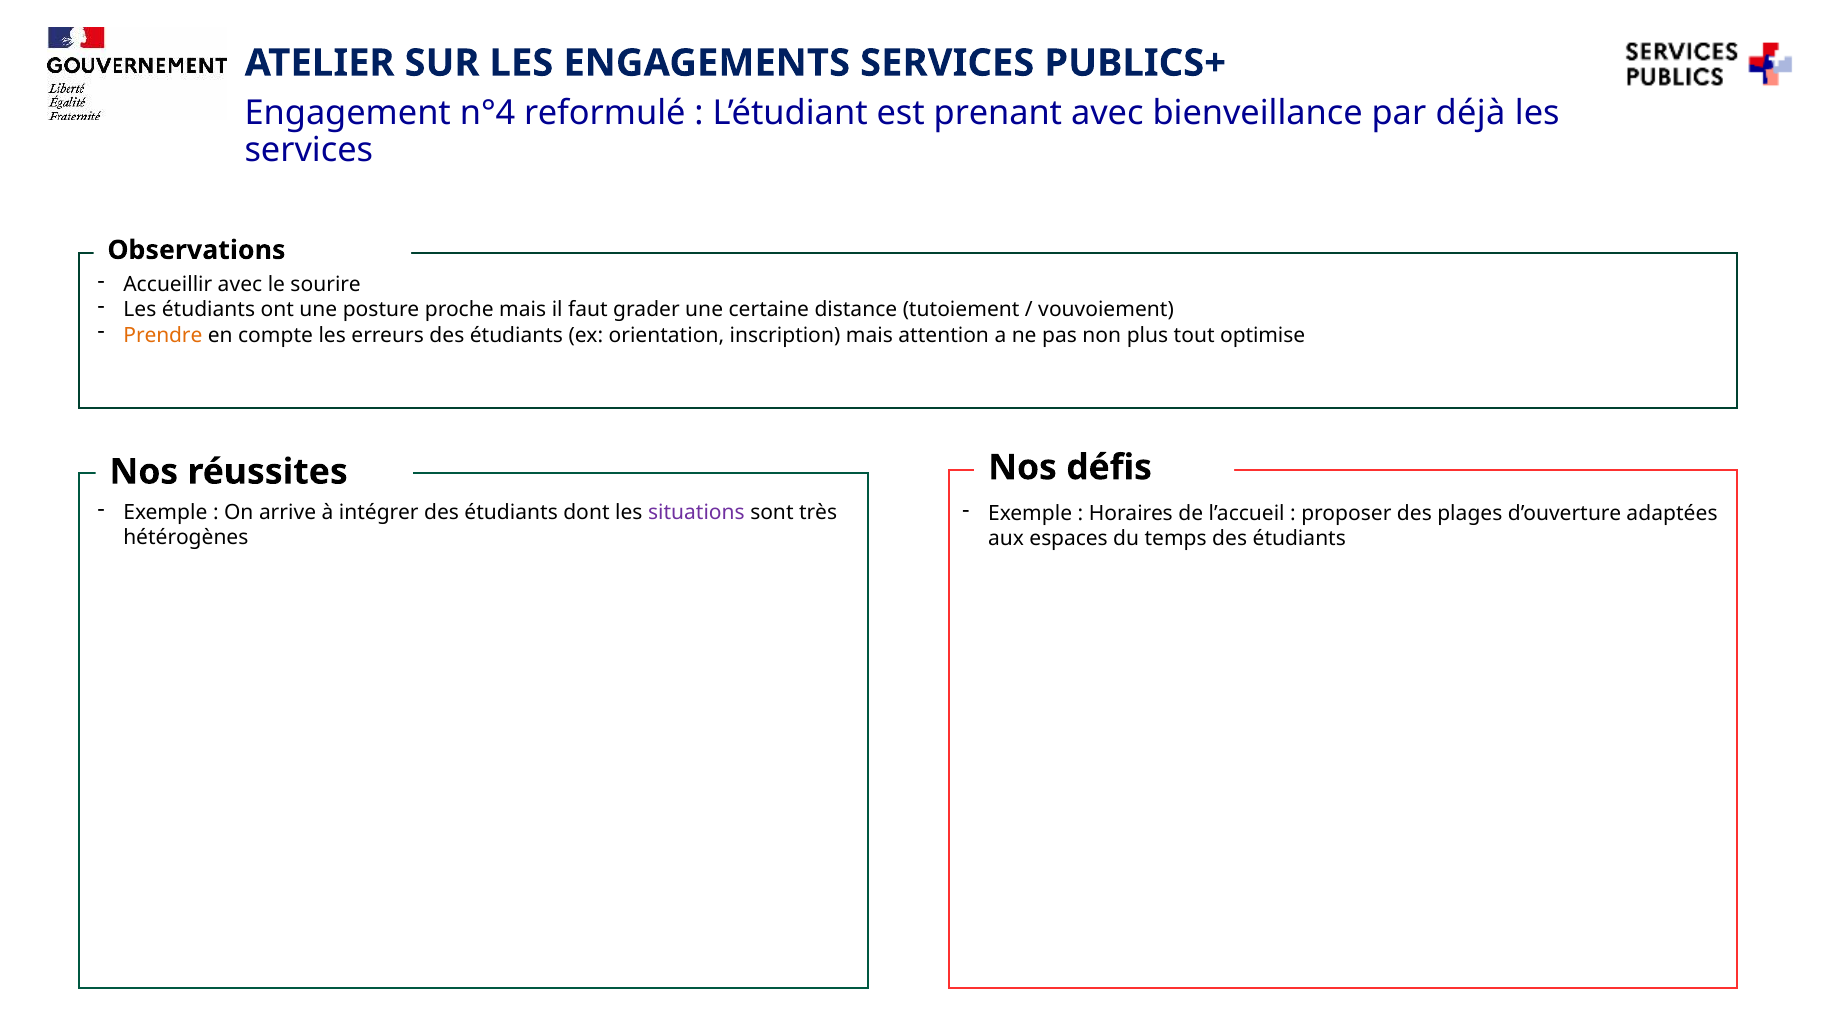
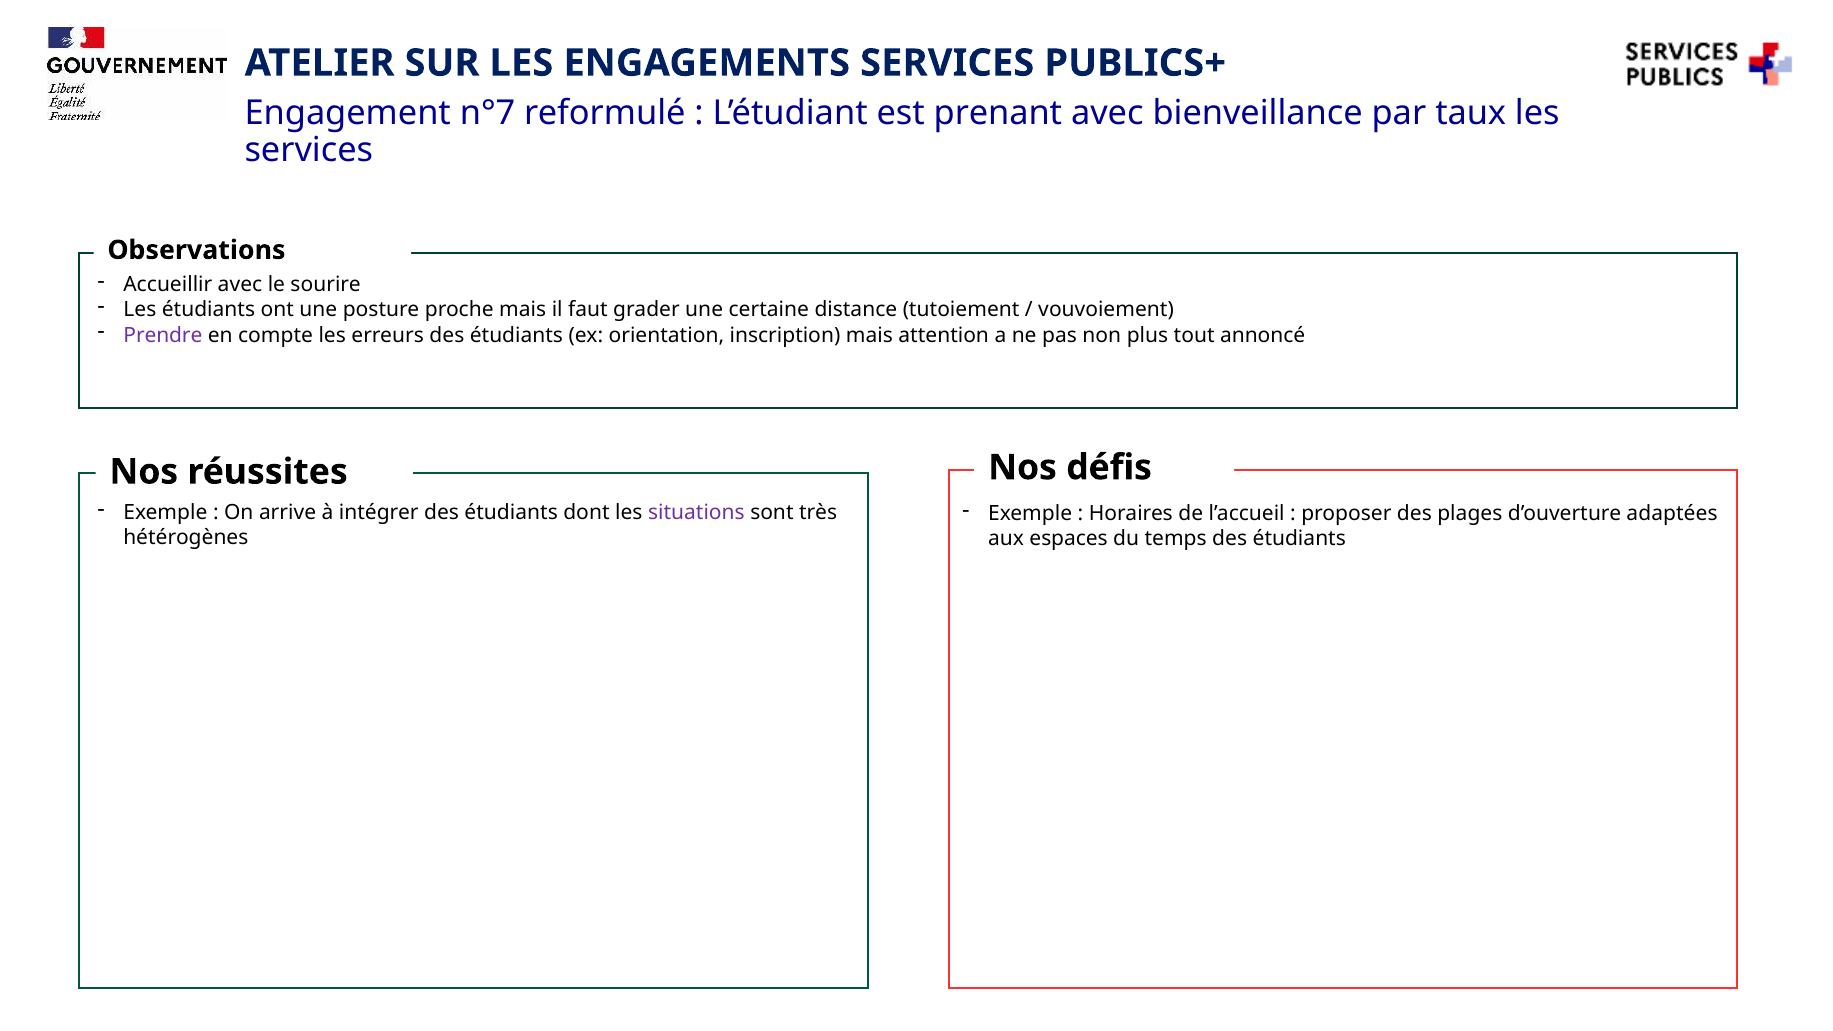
n°4: n°4 -> n°7
déjà: déjà -> taux
Prendre colour: orange -> purple
optimise: optimise -> annoncé
